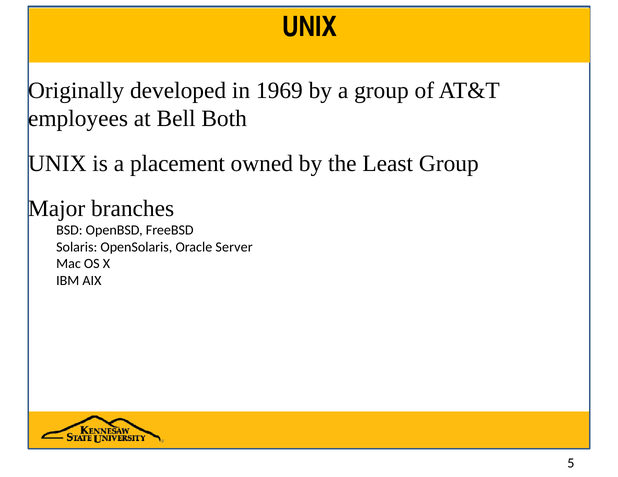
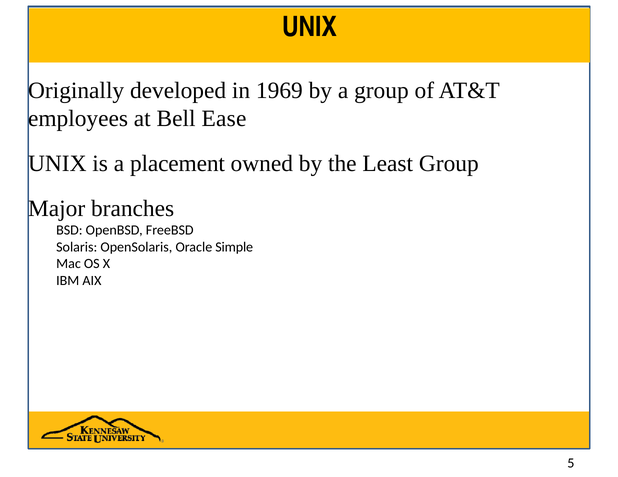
Both: Both -> Ease
Server: Server -> Simple
